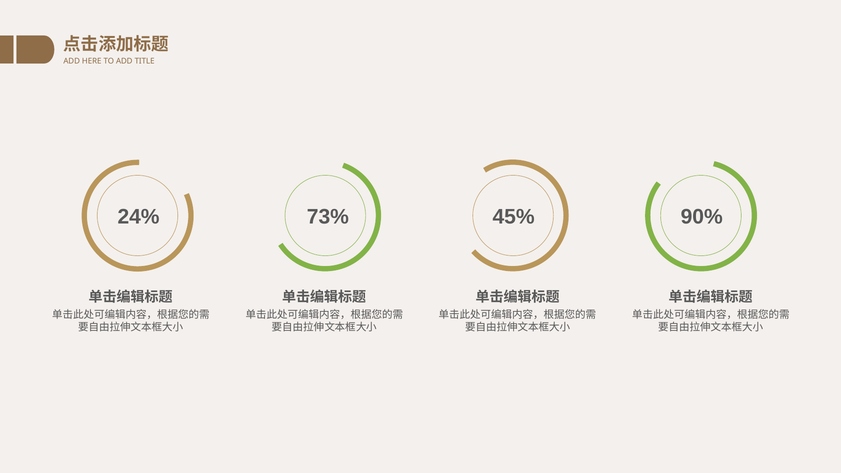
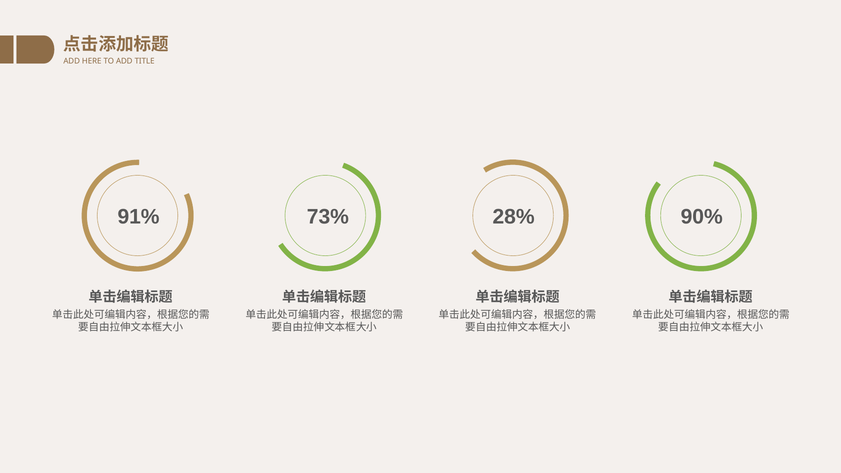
24%: 24% -> 91%
45%: 45% -> 28%
